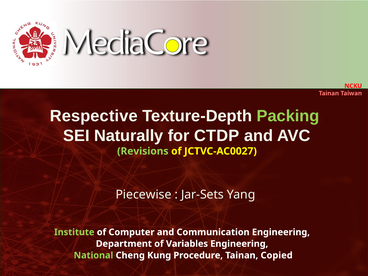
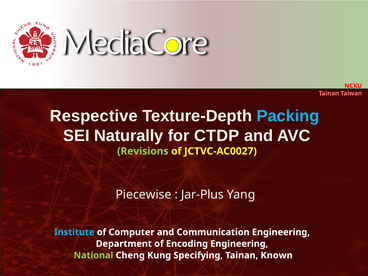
Packing colour: light green -> light blue
Jar-Sets: Jar-Sets -> Jar-Plus
Institute colour: light green -> light blue
Variables: Variables -> Encoding
Procedure: Procedure -> Specifying
Copied: Copied -> Known
